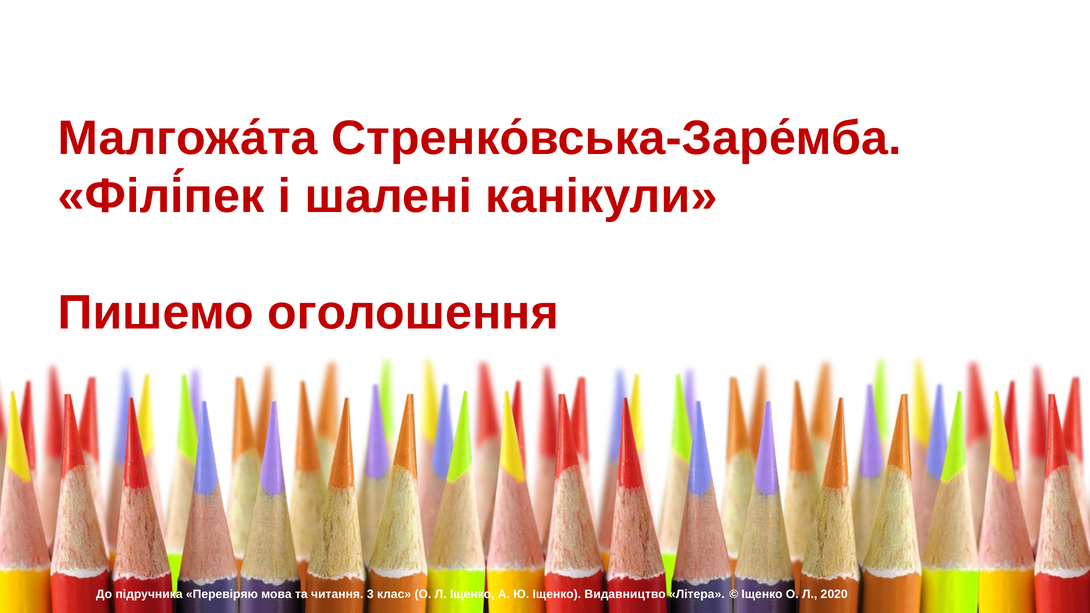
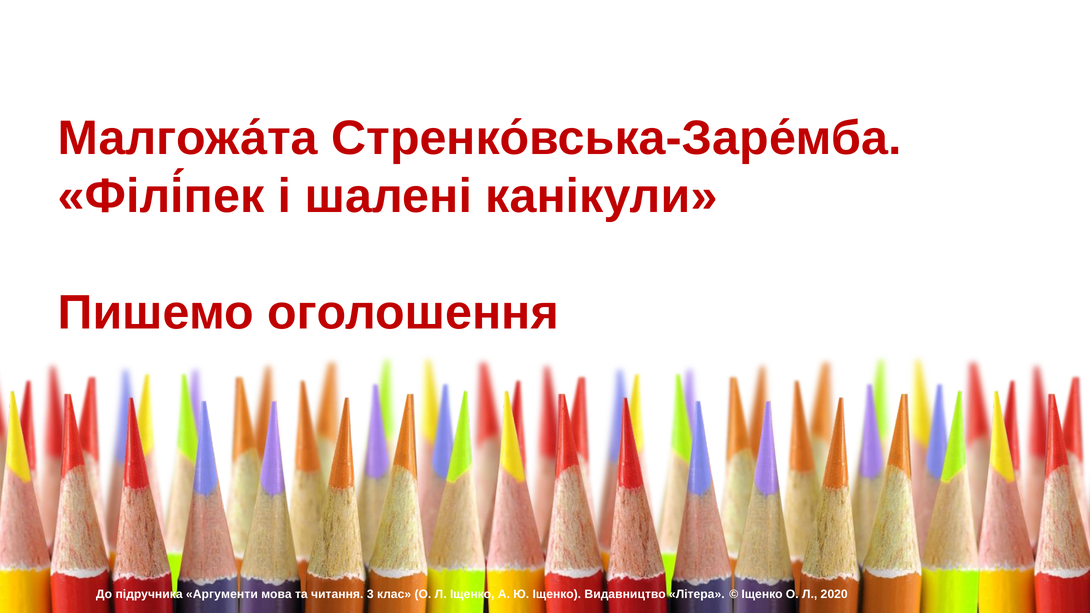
Перевіряю: Перевіряю -> Аргументи
